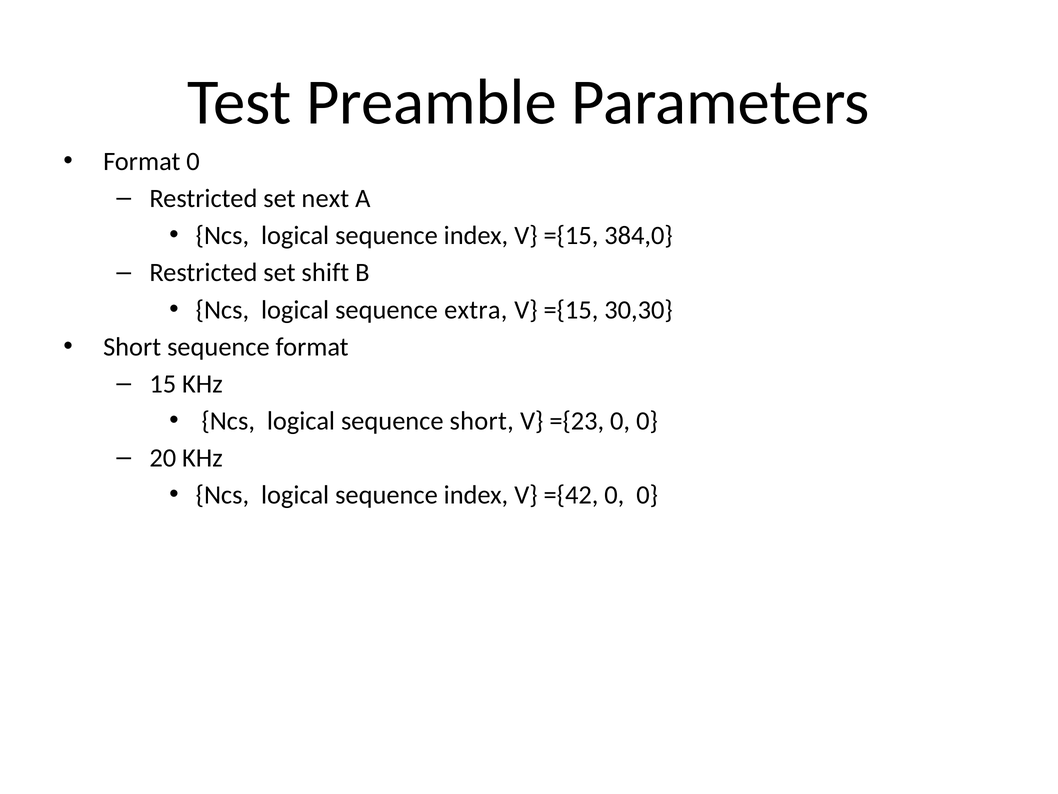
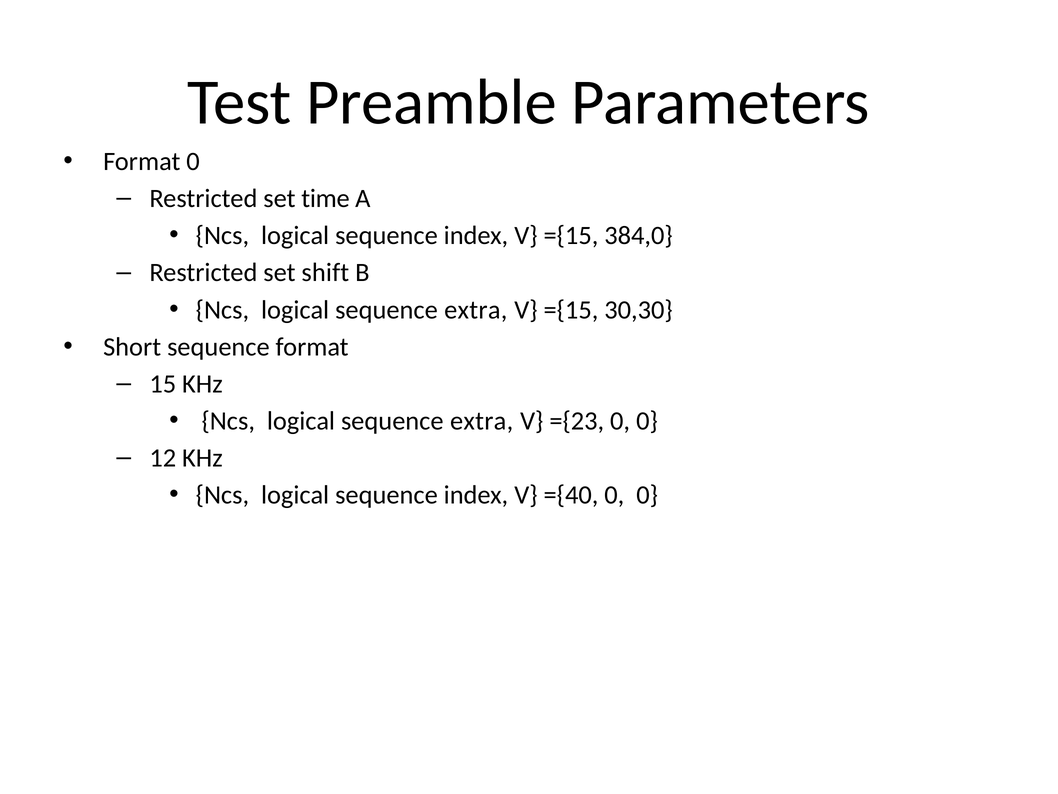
next: next -> time
short at (482, 421): short -> extra
20: 20 -> 12
={42: ={42 -> ={40
